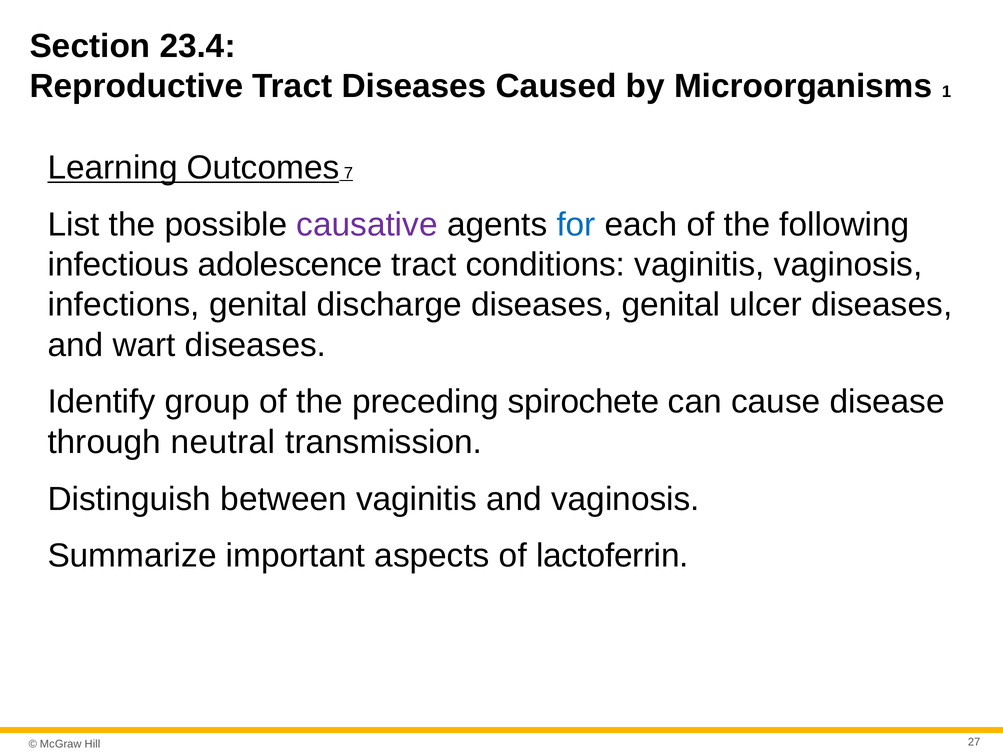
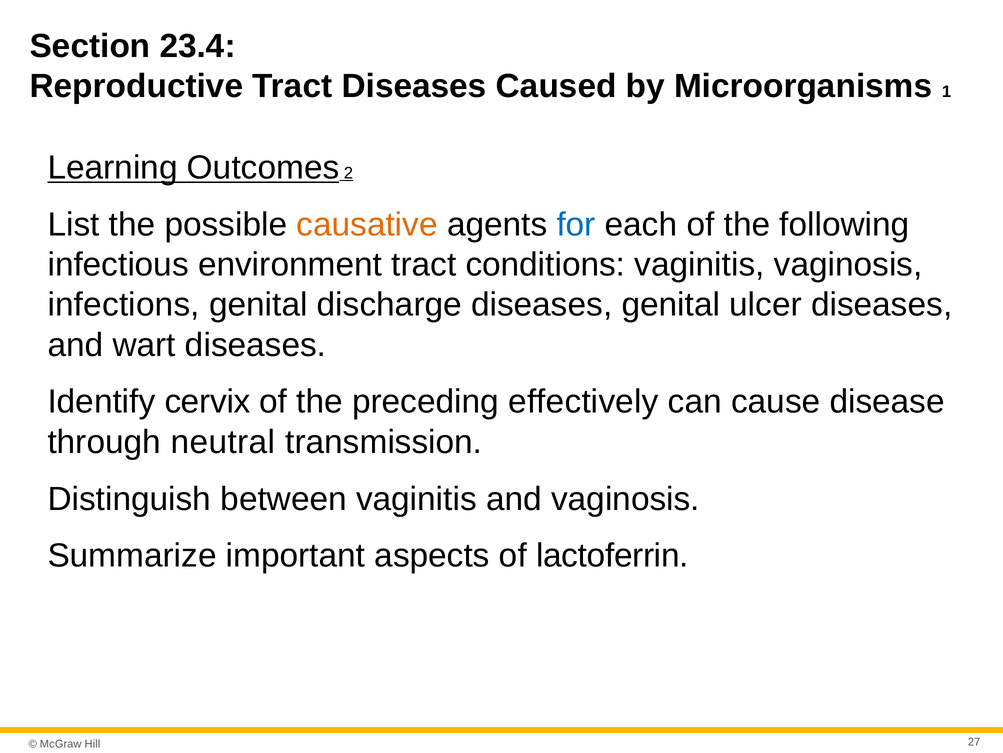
7: 7 -> 2
causative colour: purple -> orange
adolescence: adolescence -> environment
group: group -> cervix
spirochete: spirochete -> effectively
